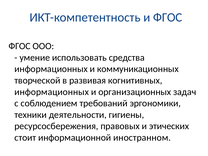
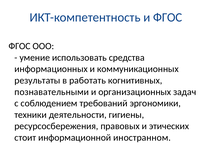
творческой: творческой -> результаты
развивая: развивая -> работать
информационных at (52, 92): информационных -> познавательными
